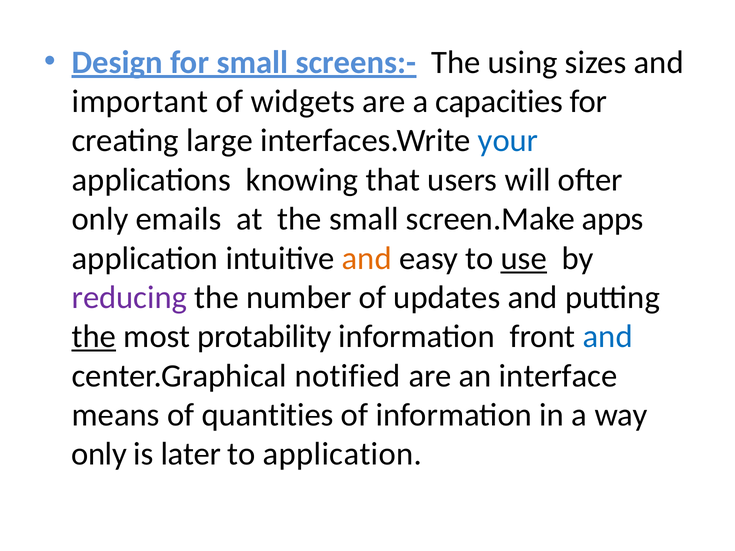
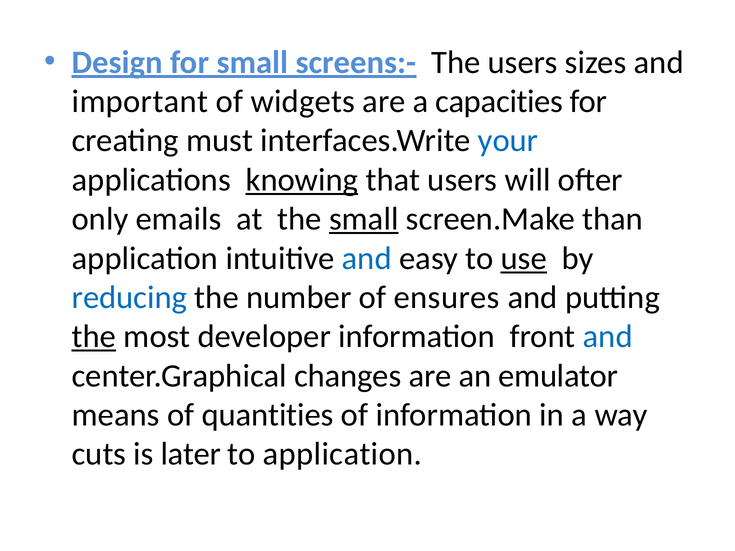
The using: using -> users
large: large -> must
knowing underline: none -> present
small at (364, 219) underline: none -> present
apps: apps -> than
and at (367, 258) colour: orange -> blue
reducing colour: purple -> blue
updates: updates -> ensures
protability: protability -> developer
notified: notified -> changes
interface: interface -> emulator
only at (99, 454): only -> cuts
